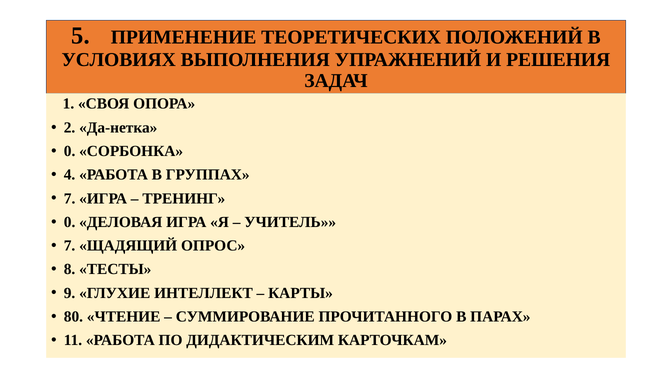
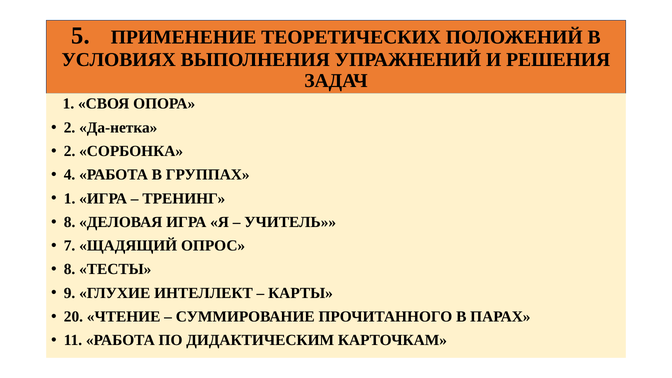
0 at (70, 151): 0 -> 2
7 at (70, 198): 7 -> 1
0 at (70, 222): 0 -> 8
80: 80 -> 20
